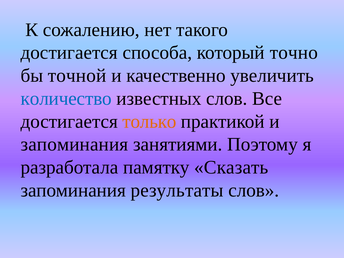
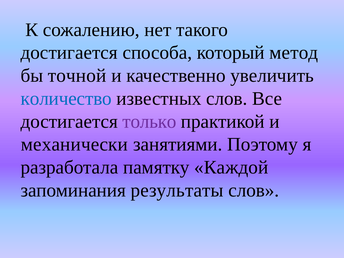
точно: точно -> метод
только colour: orange -> purple
запоминания at (74, 144): запоминания -> механически
Сказать: Сказать -> Каждой
